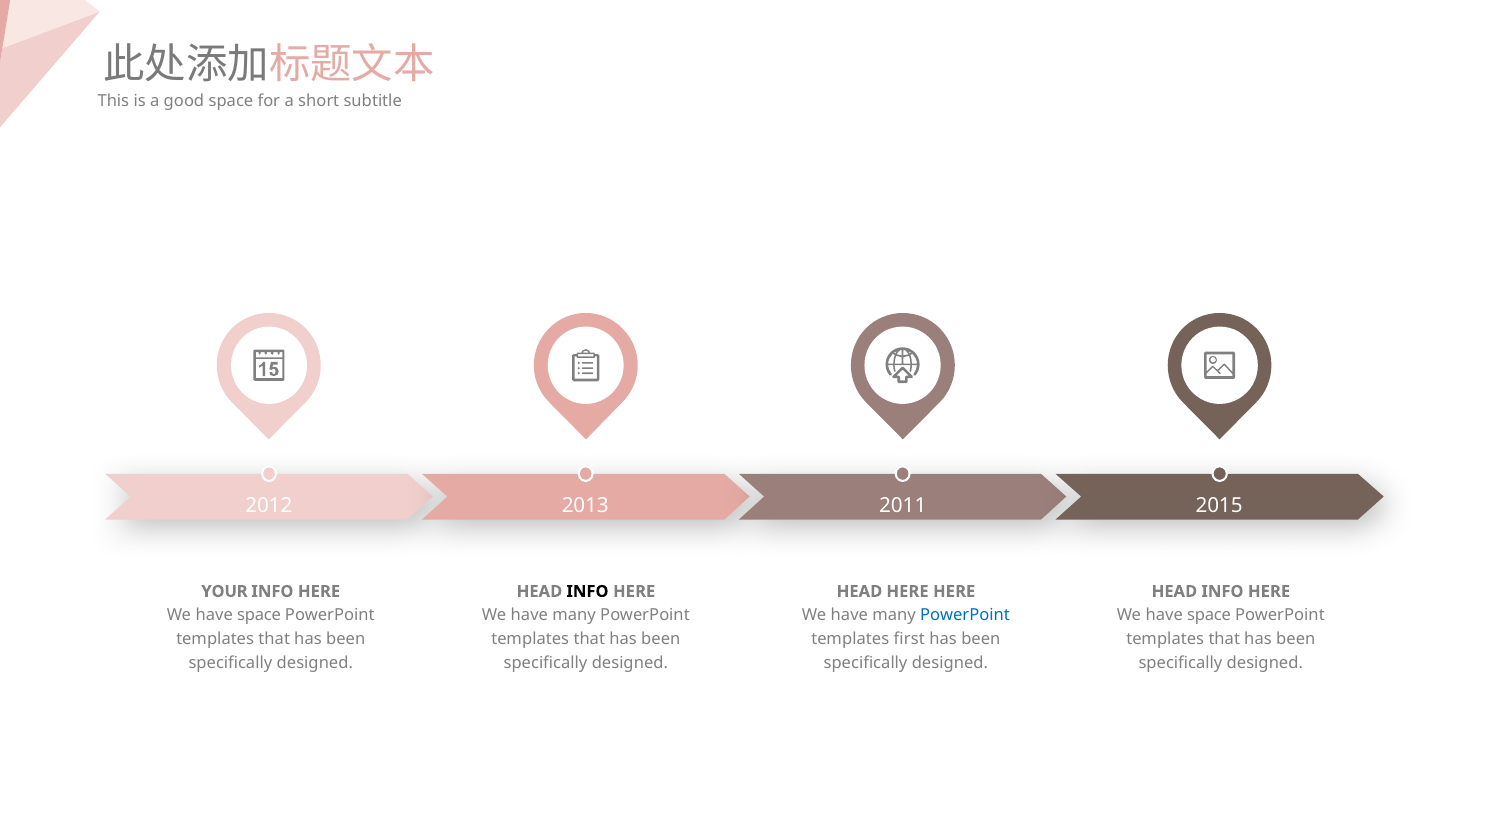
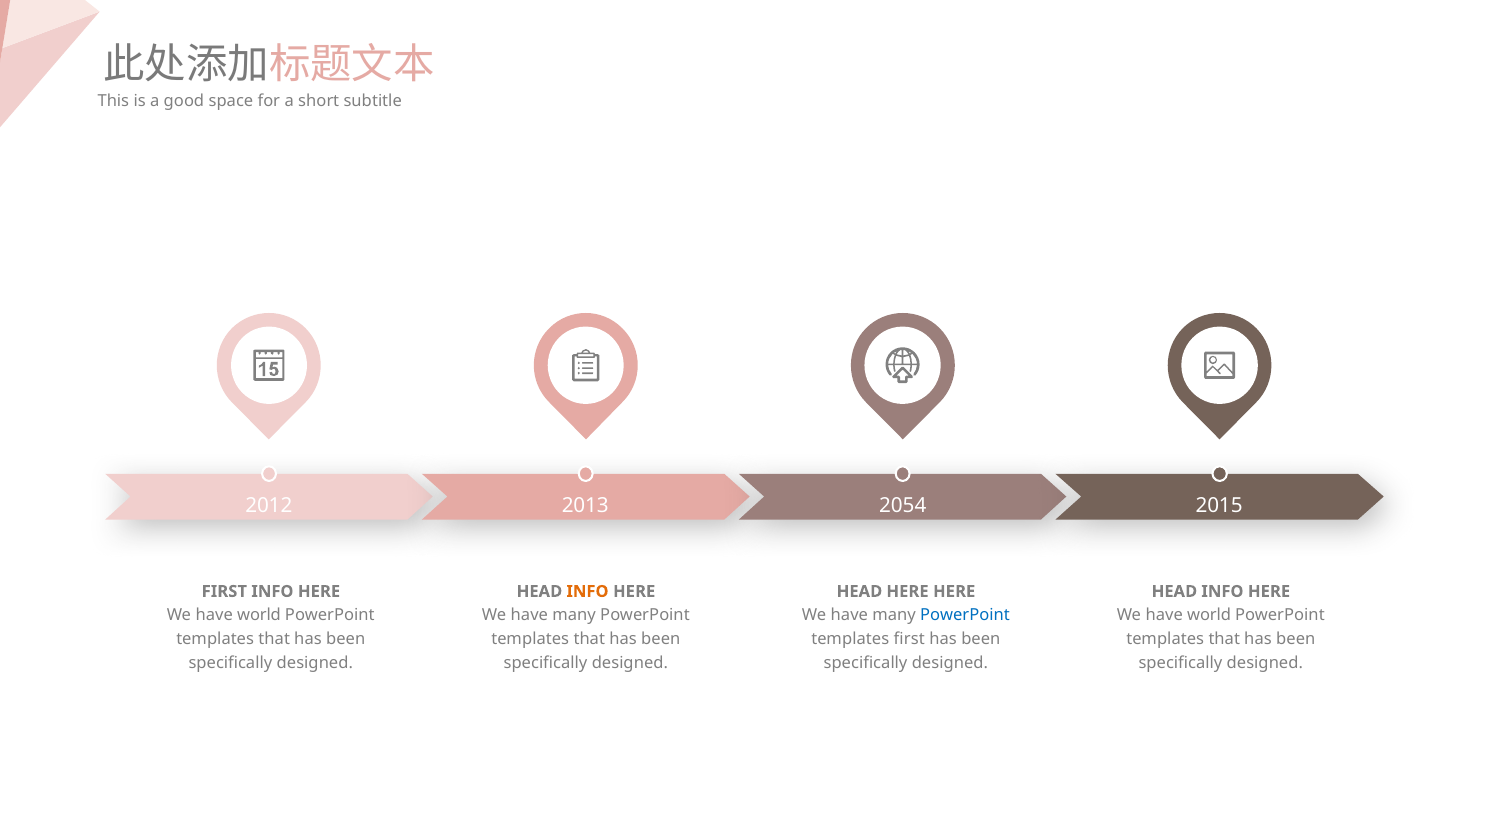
2011: 2011 -> 2054
YOUR at (224, 591): YOUR -> FIRST
INFO at (588, 591) colour: black -> orange
space at (259, 615): space -> world
space at (1209, 615): space -> world
